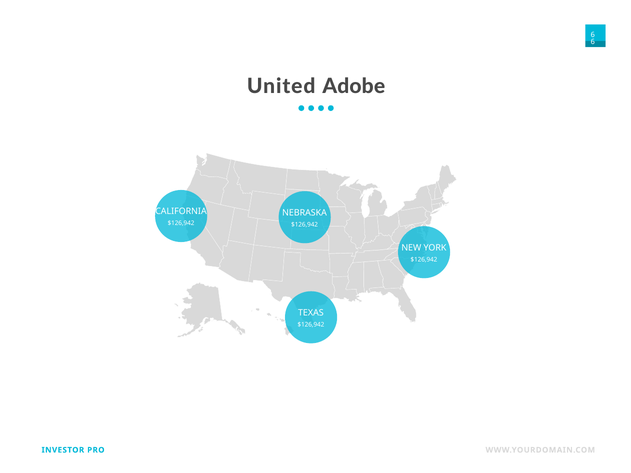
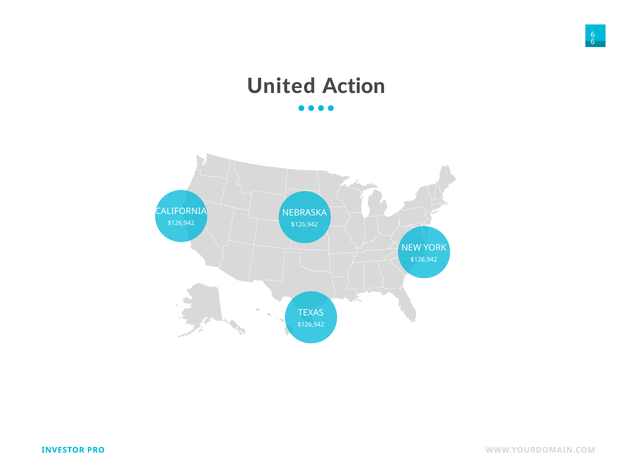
Adobe: Adobe -> Action
